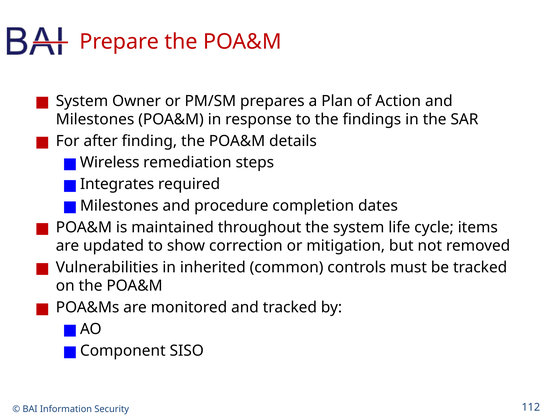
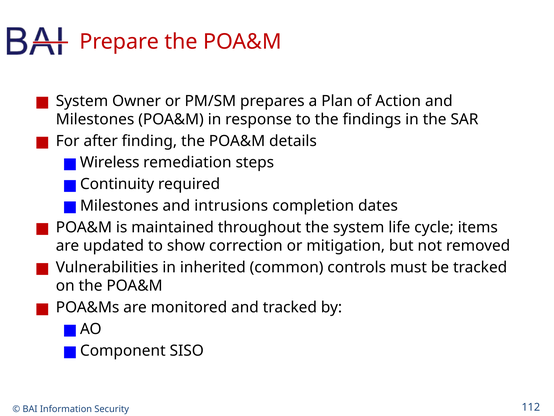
Integrates: Integrates -> Continuity
procedure: procedure -> intrusions
